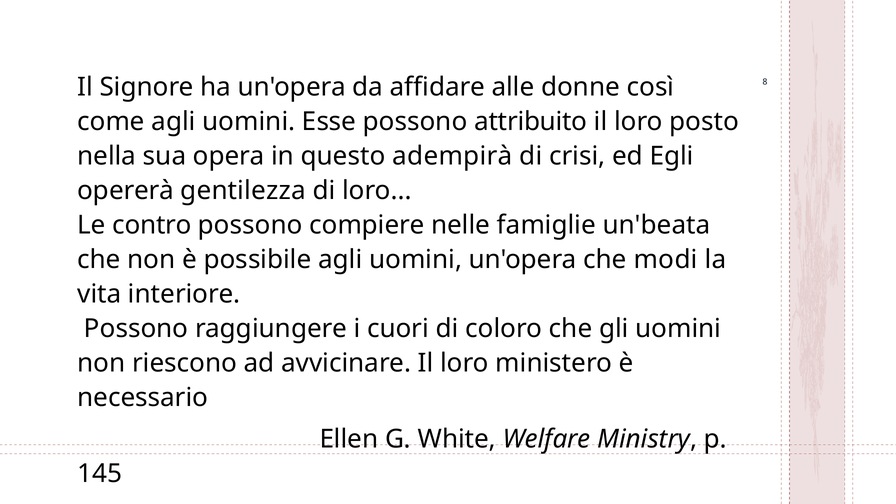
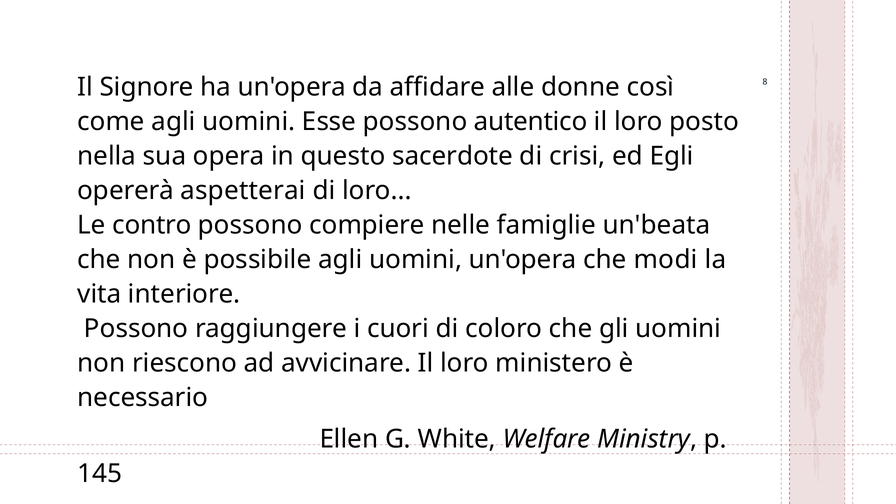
attribuito: attribuito -> autentico
adempirà: adempirà -> sacerdote
gentilezza: gentilezza -> aspetterai
